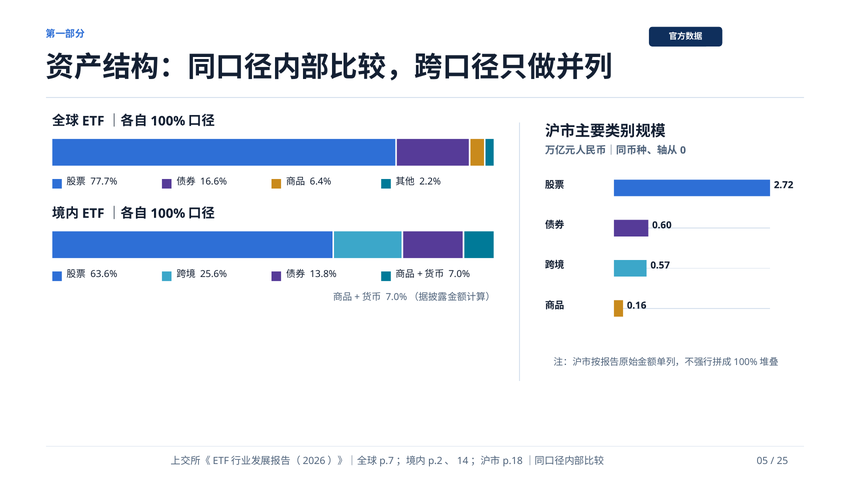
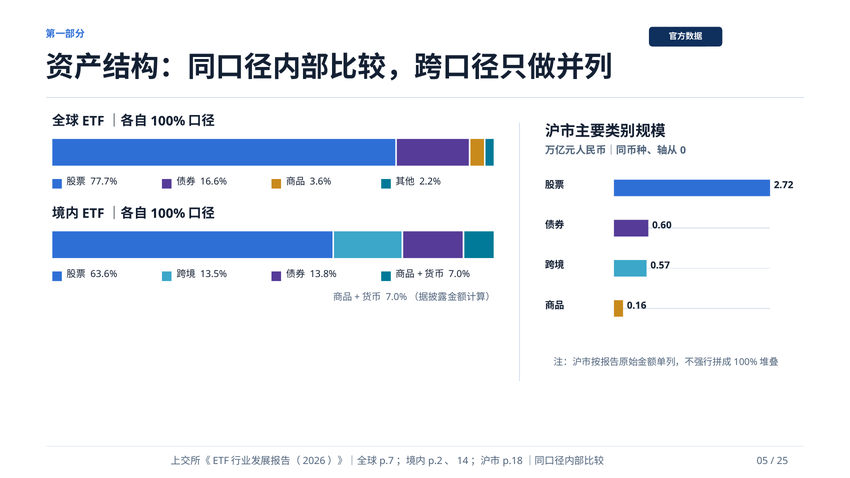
6.4%: 6.4% -> 3.6%
25.6%: 25.6% -> 13.5%
